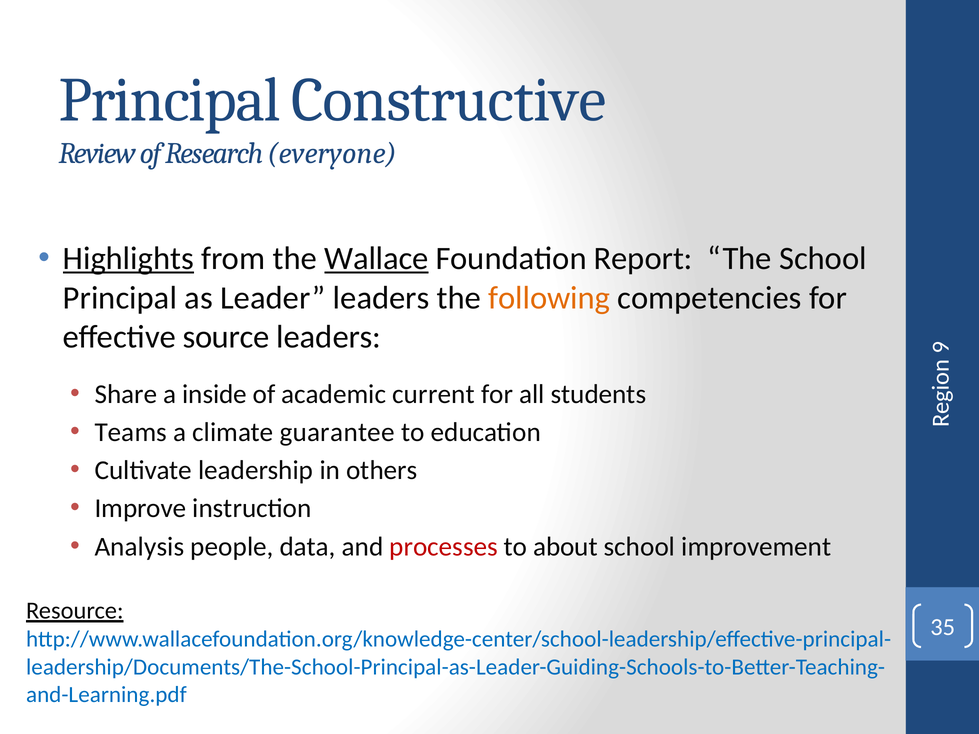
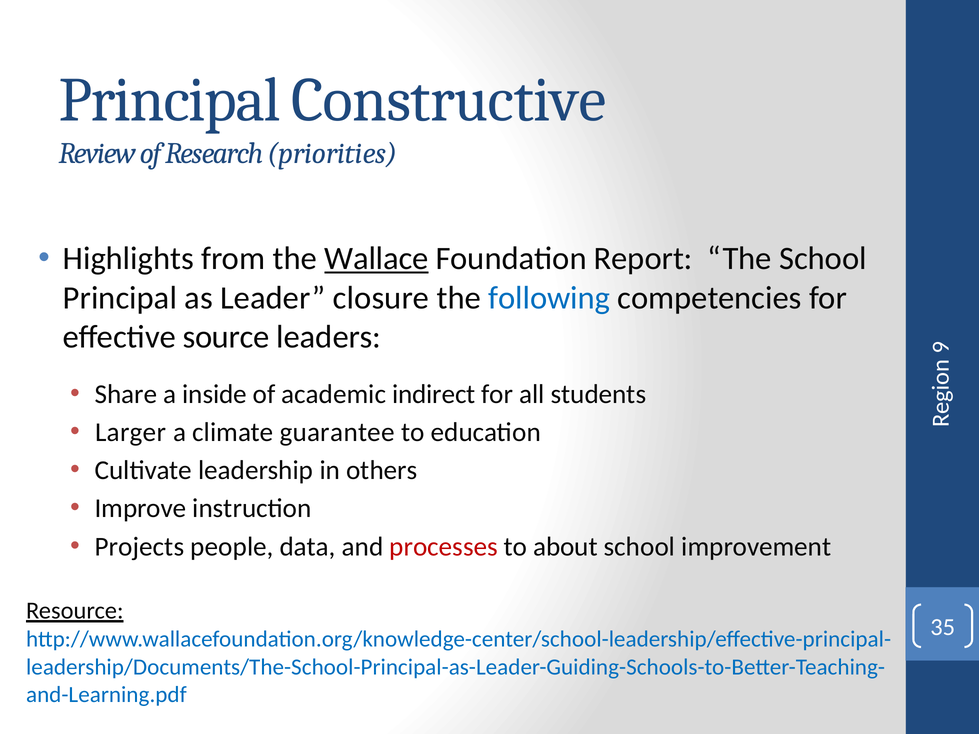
everyone: everyone -> priorities
Highlights underline: present -> none
Leader leaders: leaders -> closure
following colour: orange -> blue
current: current -> indirect
Teams: Teams -> Larger
Analysis: Analysis -> Projects
